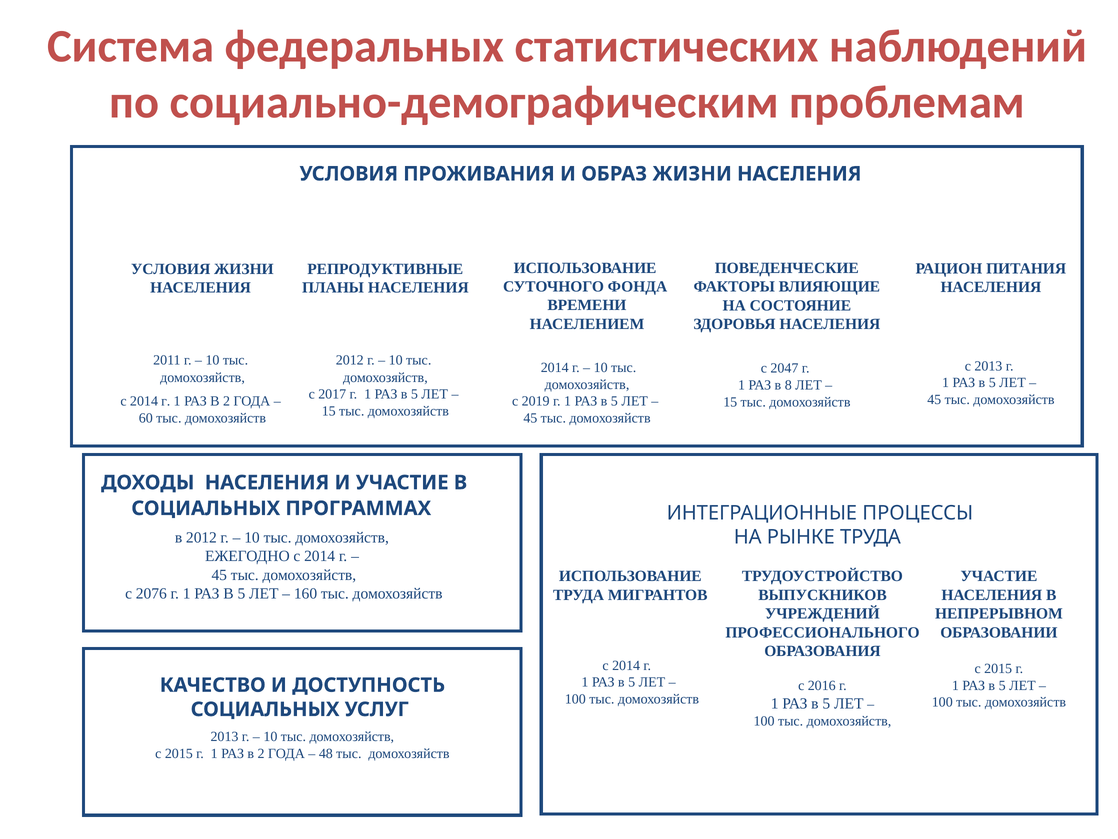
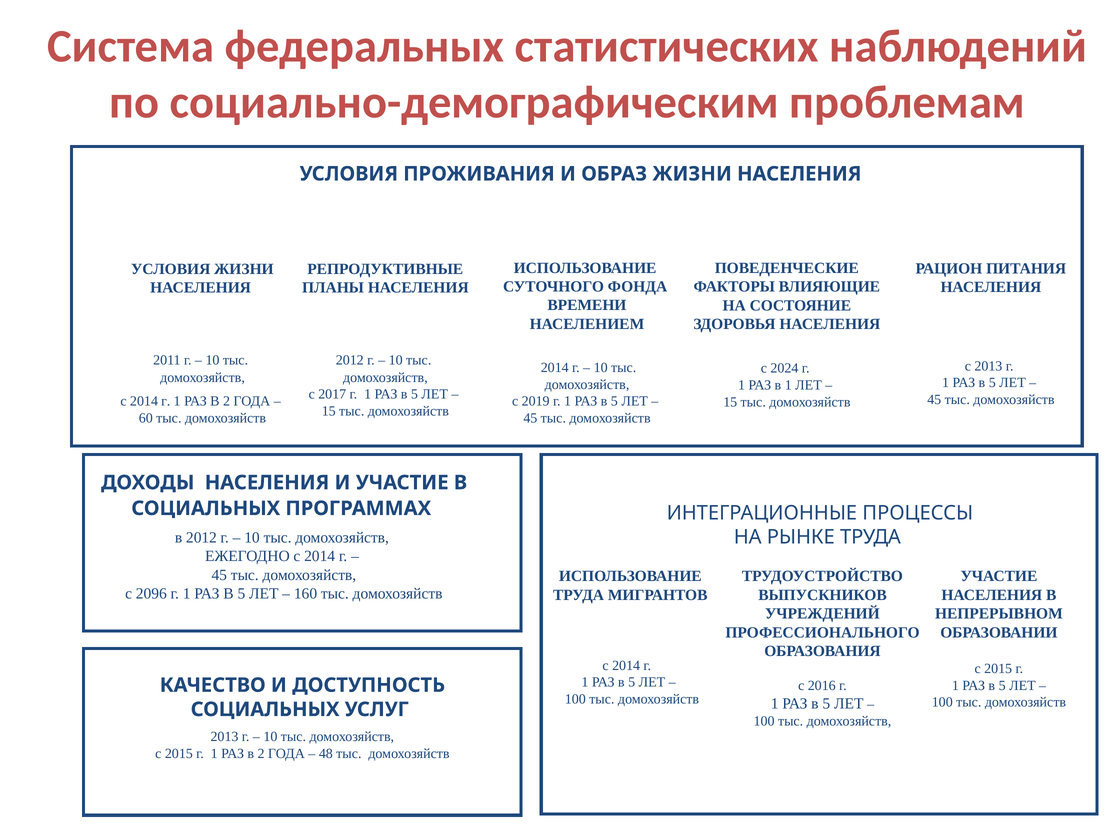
2047: 2047 -> 2024
в 8: 8 -> 1
2076: 2076 -> 2096
